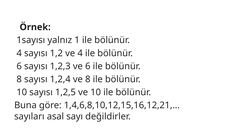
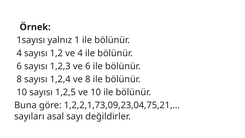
1,4,6,8,10,12,15,16,12,21,…: 1,4,6,8,10,12,15,16,12,21,… -> 1,2,2,1,73,09,23,04,75,21,…
